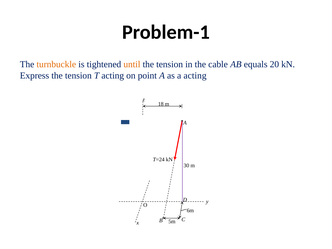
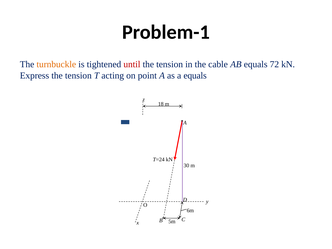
until colour: orange -> red
20: 20 -> 72
a acting: acting -> equals
